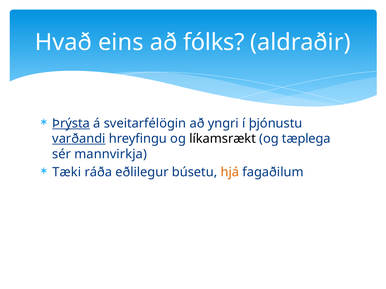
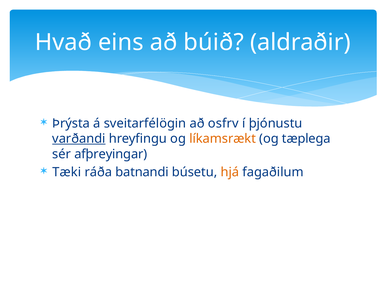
fólks: fólks -> búið
Þrýsta underline: present -> none
yngri: yngri -> osfrv
líkamsrækt colour: black -> orange
mannvirkja: mannvirkja -> afþreyingar
eðlilegur: eðlilegur -> batnandi
